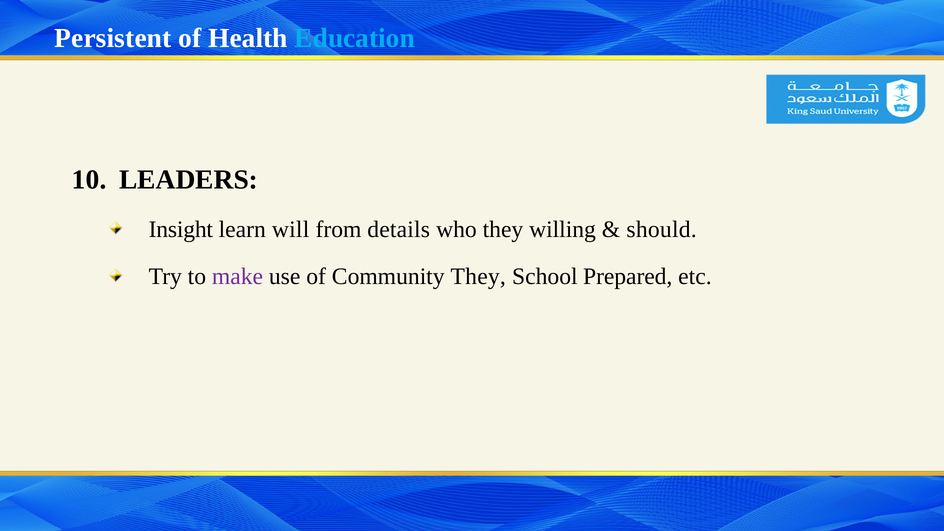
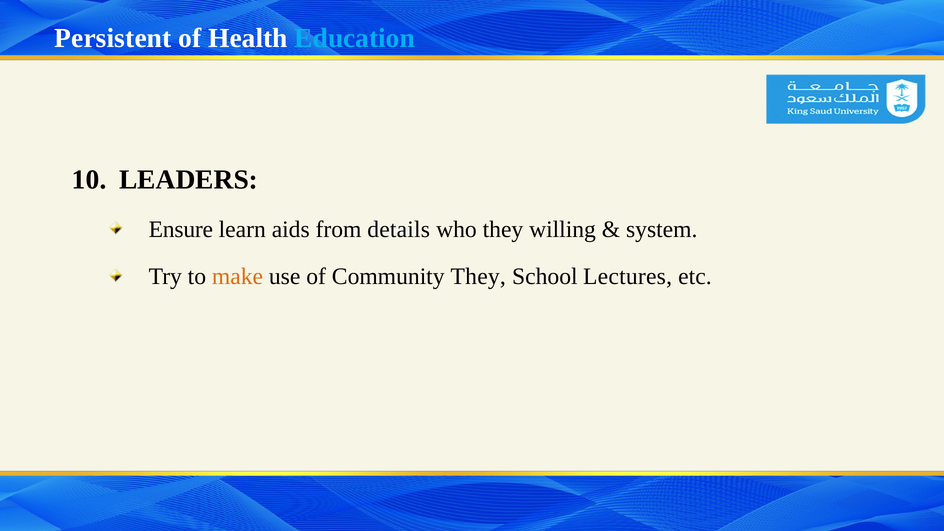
Insight: Insight -> Ensure
will: will -> aids
should: should -> system
make colour: purple -> orange
Prepared: Prepared -> Lectures
